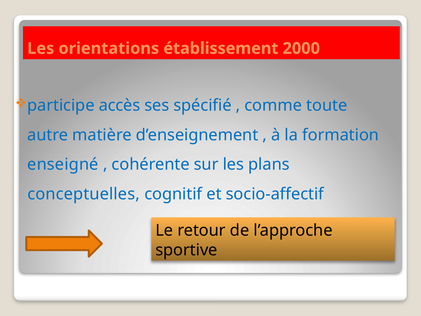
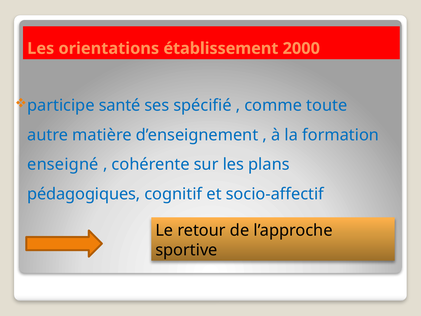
accès: accès -> santé
conceptuelles: conceptuelles -> pédagogiques
